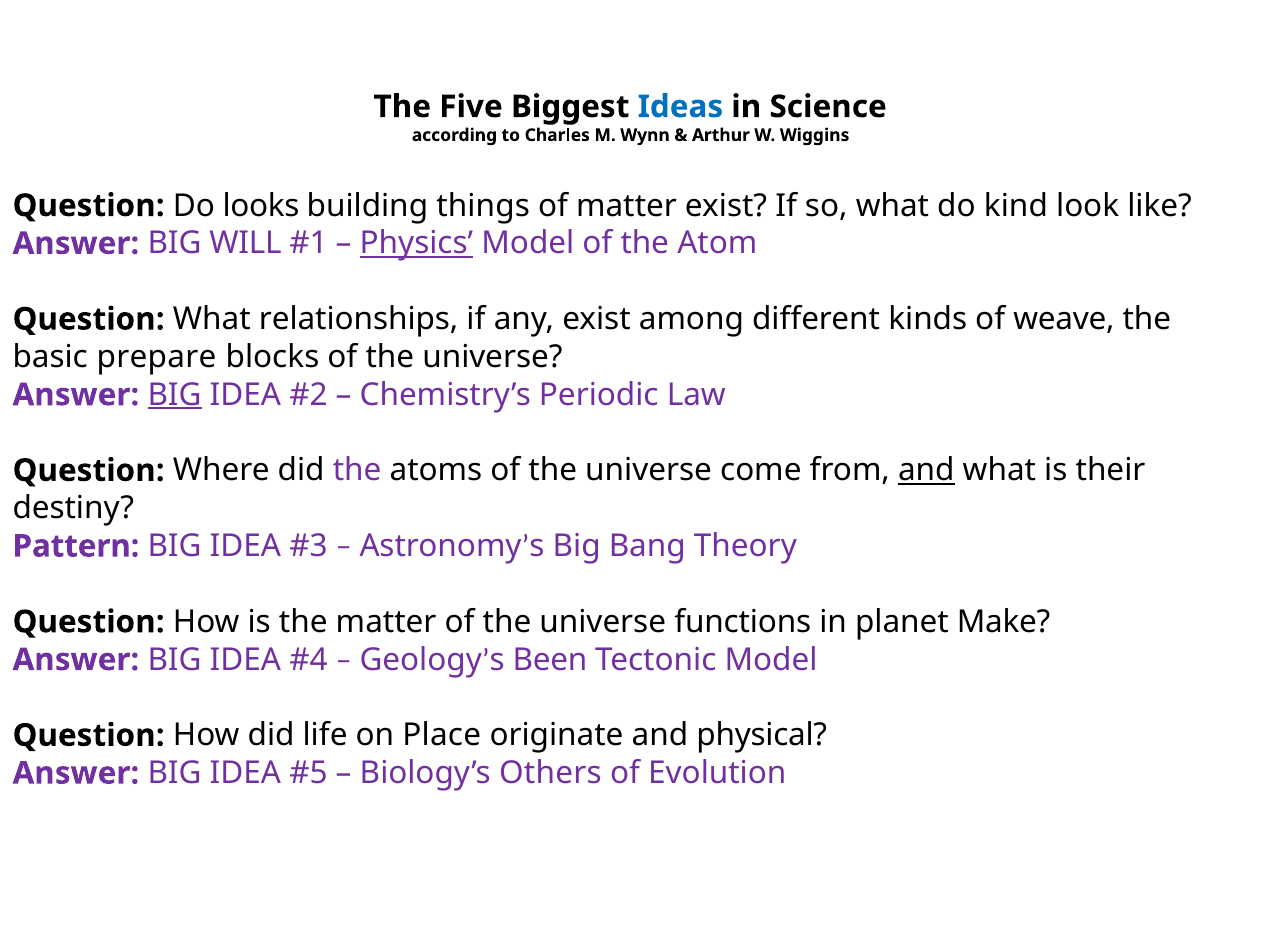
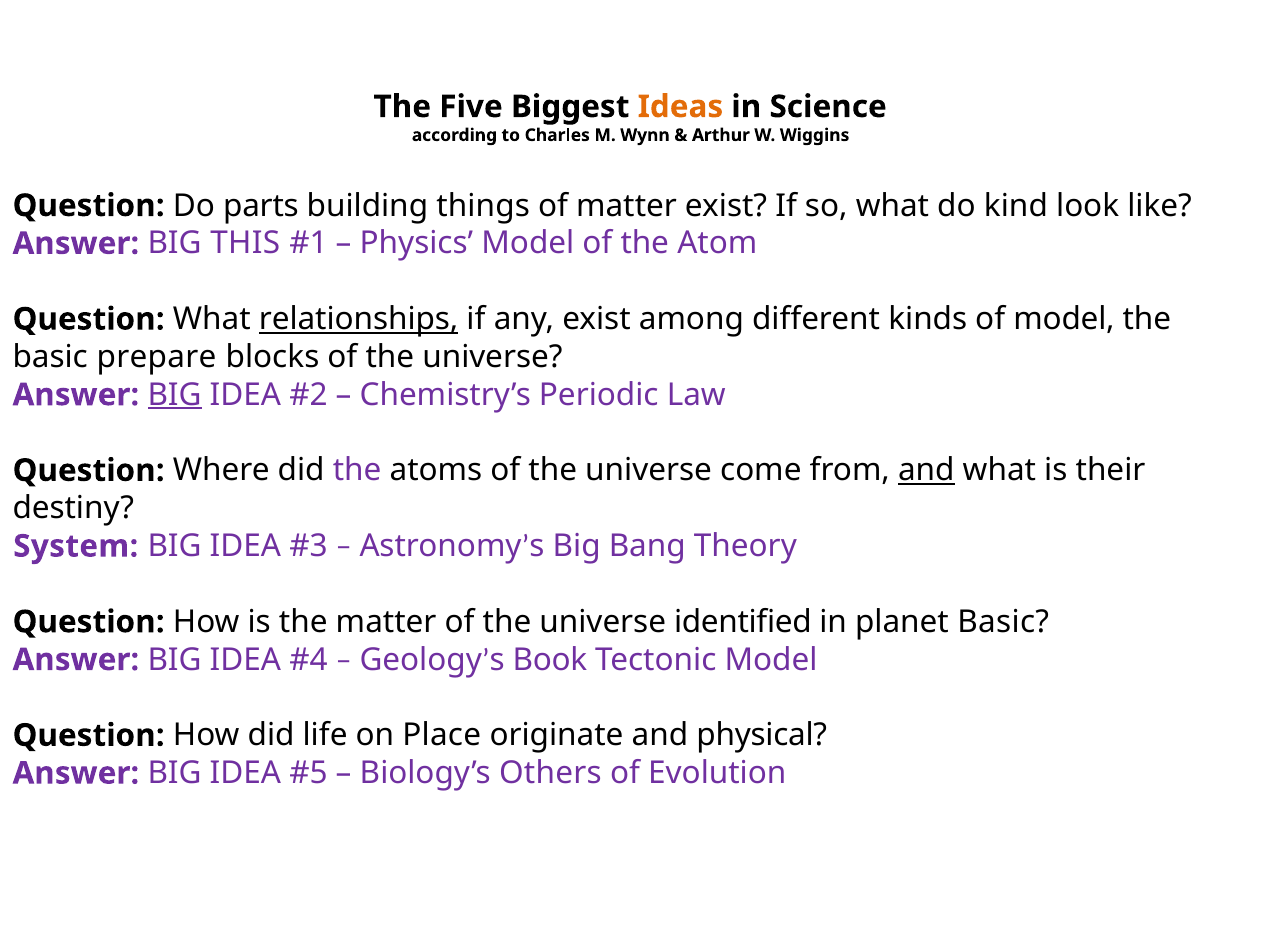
Ideas colour: blue -> orange
looks: looks -> parts
WILL: WILL -> THIS
Physics underline: present -> none
relationships underline: none -> present
of weave: weave -> model
Pattern: Pattern -> System
functions: functions -> identified
planet Make: Make -> Basic
Been: Been -> Book
